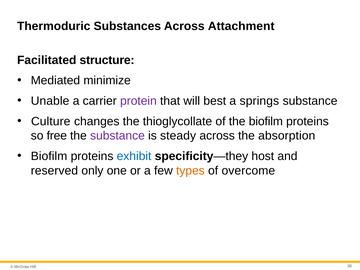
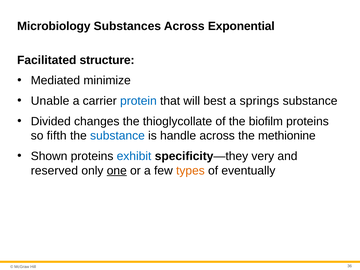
Thermoduric: Thermoduric -> Microbiology
Attachment: Attachment -> Exponential
protein colour: purple -> blue
Culture: Culture -> Divided
free: free -> fifth
substance at (117, 136) colour: purple -> blue
steady: steady -> handle
absorption: absorption -> methionine
Biofilm at (49, 156): Biofilm -> Shown
host: host -> very
one underline: none -> present
overcome: overcome -> eventually
